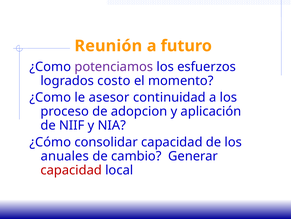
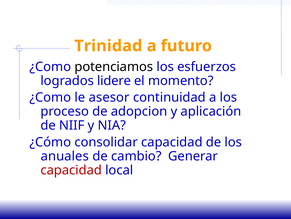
Reunión: Reunión -> Trinidad
potenciamos colour: purple -> black
costo: costo -> lidere
